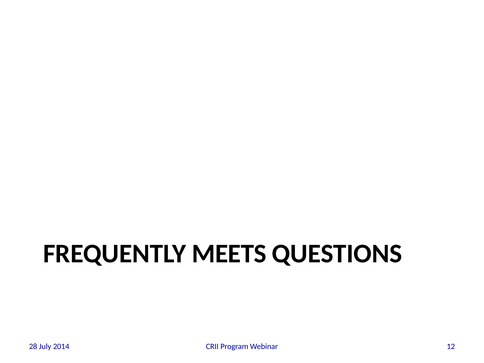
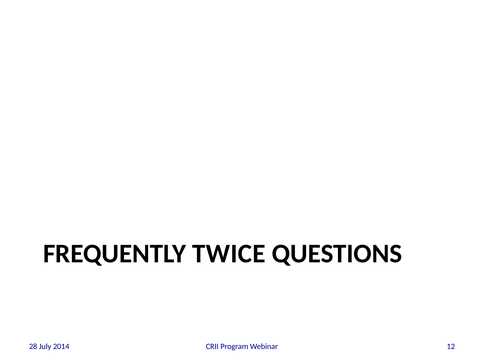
MEETS: MEETS -> TWICE
